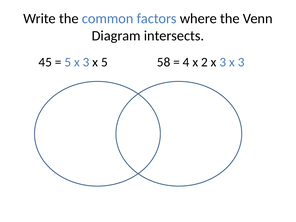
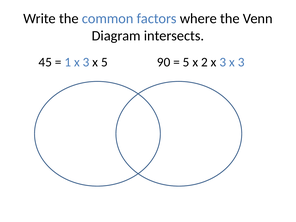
5 at (68, 62): 5 -> 1
58: 58 -> 90
4 at (186, 62): 4 -> 5
